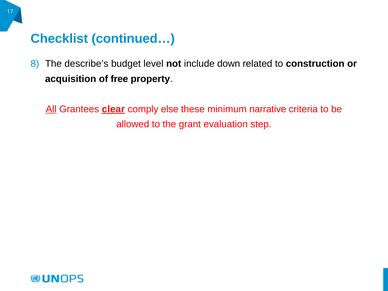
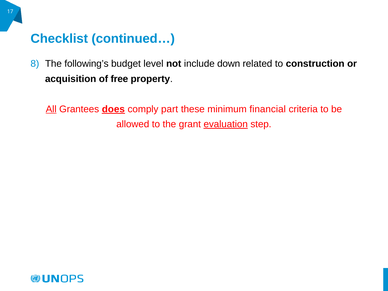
describe’s: describe’s -> following’s
clear: clear -> does
else: else -> part
narrative: narrative -> financial
evaluation underline: none -> present
